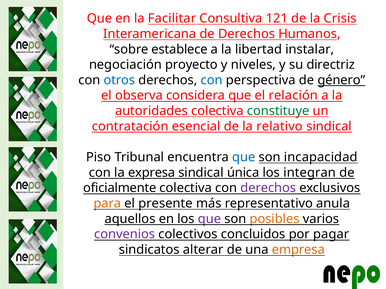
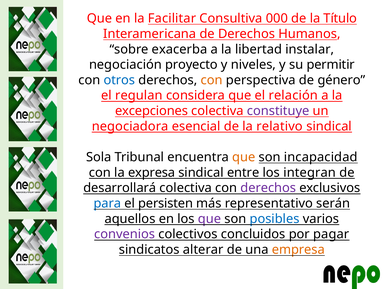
121: 121 -> 000
Crisis: Crisis -> Título
establece: establece -> exacerba
directriz: directriz -> permitir
con at (212, 80) colour: blue -> orange
género underline: present -> none
observa: observa -> regulan
autoridades: autoridades -> excepciones
constituye colour: green -> purple
contratación: contratación -> negociadora
Piso: Piso -> Sola
que at (244, 157) colour: blue -> orange
única: única -> entre
oficialmente: oficialmente -> desarrollará
para colour: orange -> blue
presente: presente -> persisten
anula: anula -> serán
posibles colour: orange -> blue
